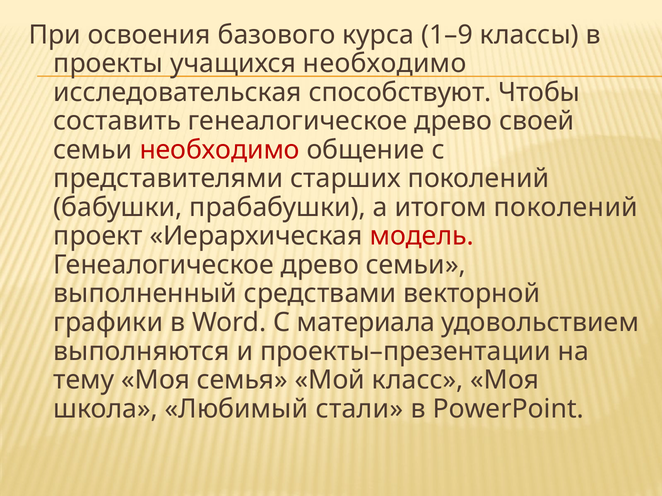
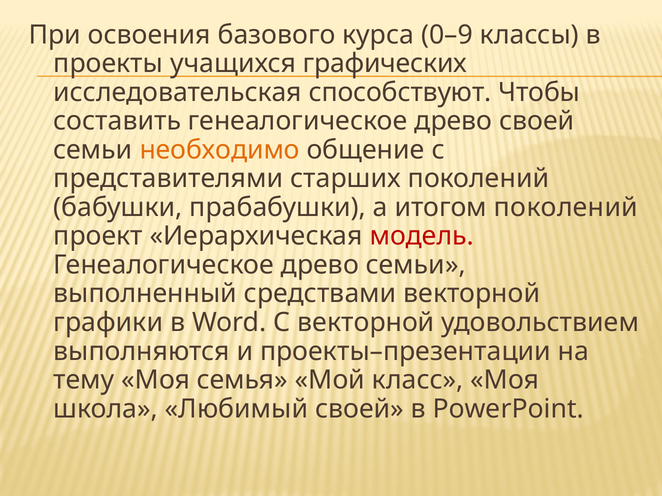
1–9: 1–9 -> 0–9
учащихся необходимо: необходимо -> графических
необходимо at (220, 150) colour: red -> orange
С материала: материала -> векторной
Любимый стали: стали -> своей
